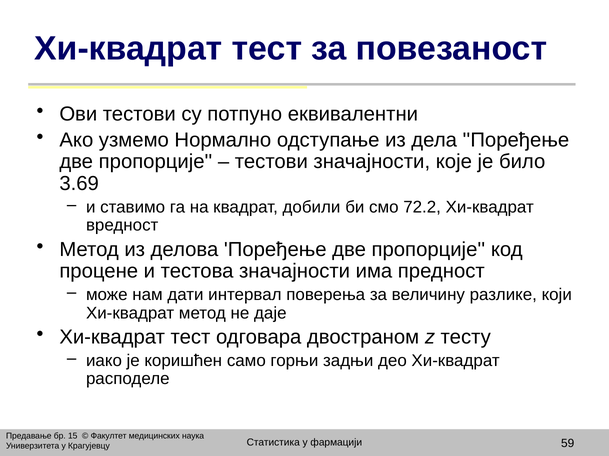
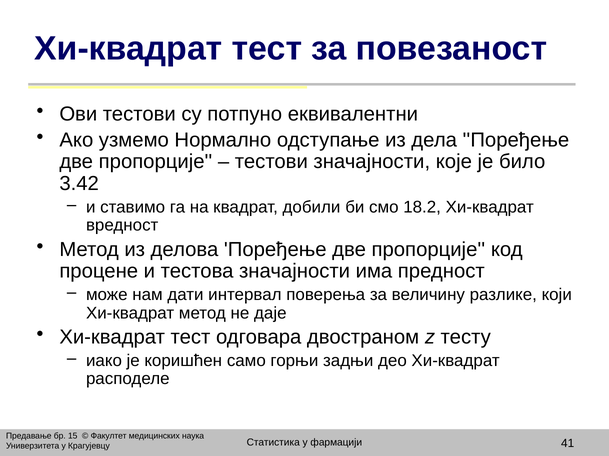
3.69: 3.69 -> 3.42
72.2: 72.2 -> 18.2
59: 59 -> 41
